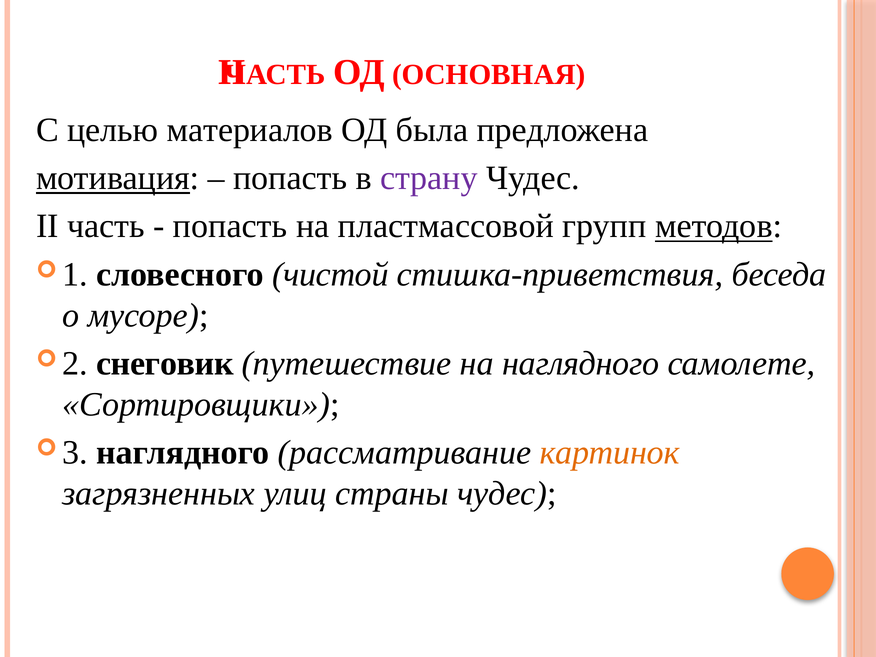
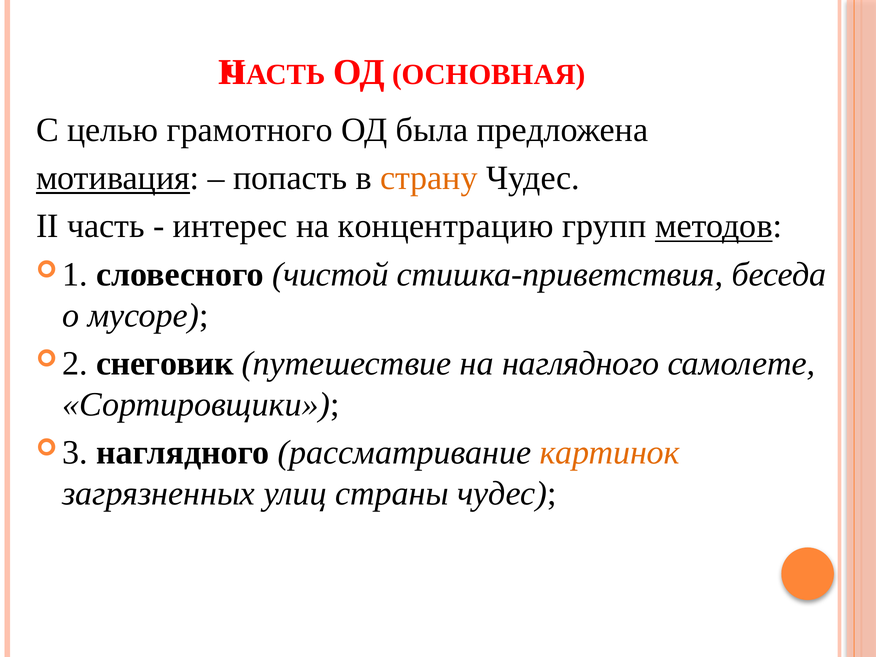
материалов: материалов -> грамотного
страну colour: purple -> orange
попасть at (230, 226): попасть -> интерес
пластмассовой: пластмассовой -> концентрацию
